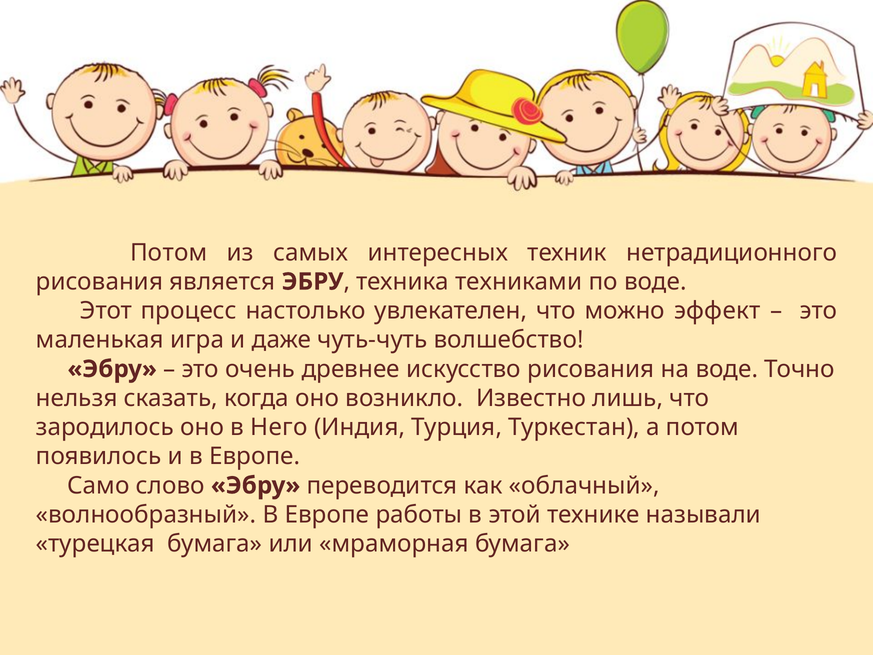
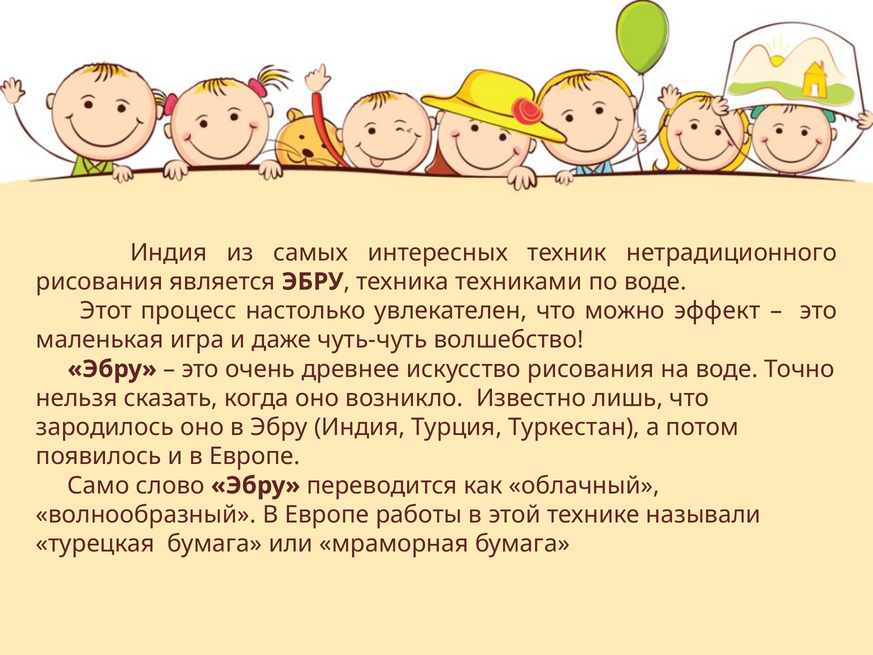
Потом at (169, 252): Потом -> Индия
в Него: Него -> Эбру
